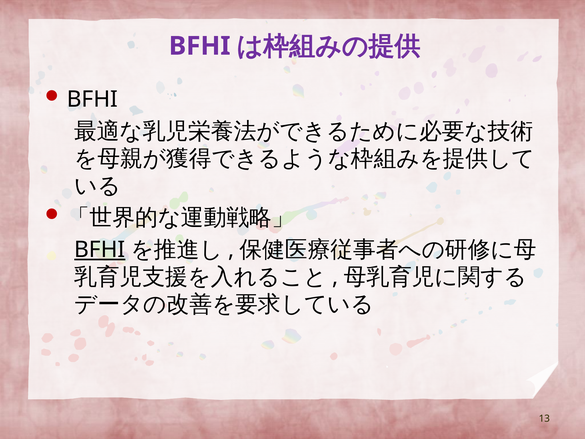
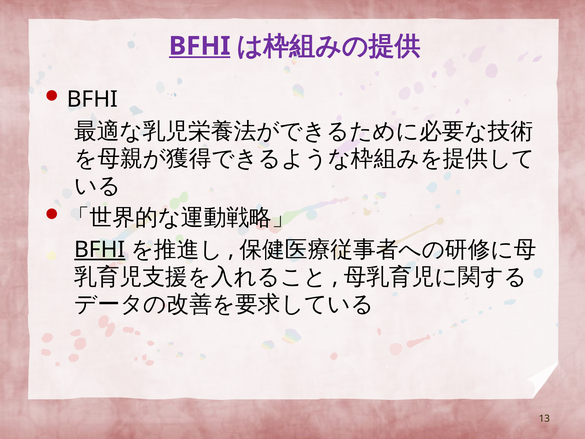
BFHI at (200, 46) underline: none -> present
